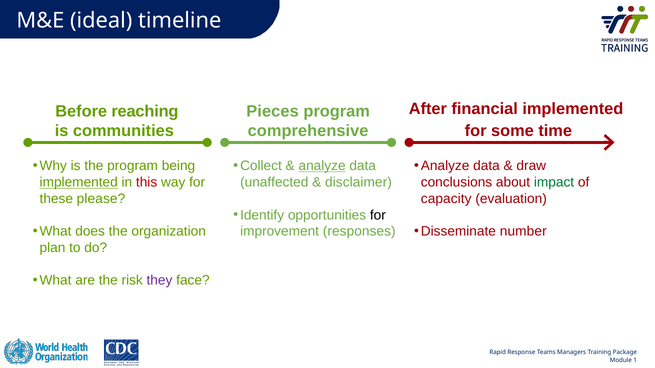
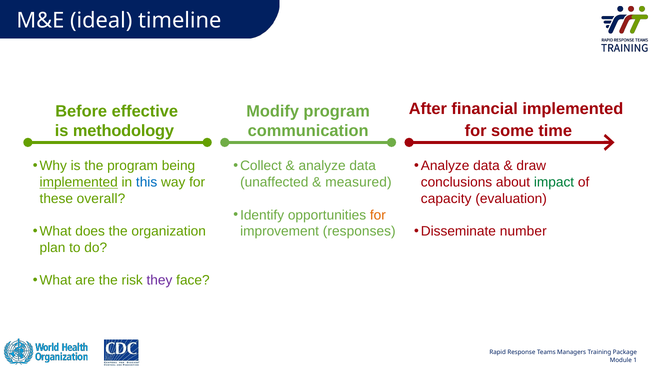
reaching: reaching -> effective
Pieces: Pieces -> Modify
communities: communities -> methodology
comprehensive: comprehensive -> communication
analyze at (322, 166) underline: present -> none
this colour: red -> blue
disclaimer: disclaimer -> measured
please: please -> overall
for at (378, 215) colour: black -> orange
